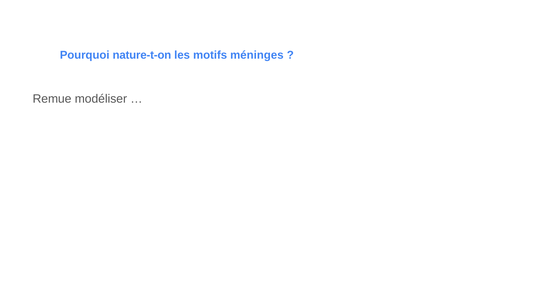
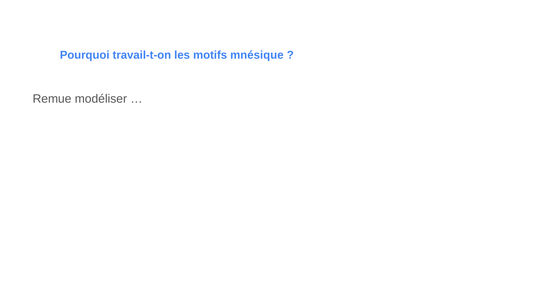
nature-t-on: nature-t-on -> travail-t-on
méninges: méninges -> mnésique
